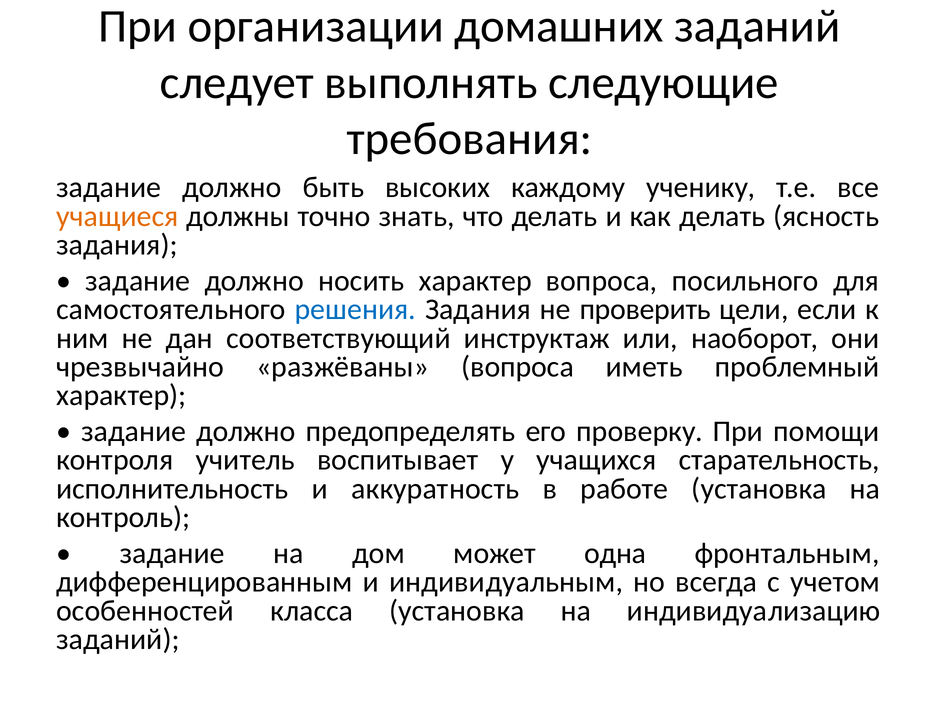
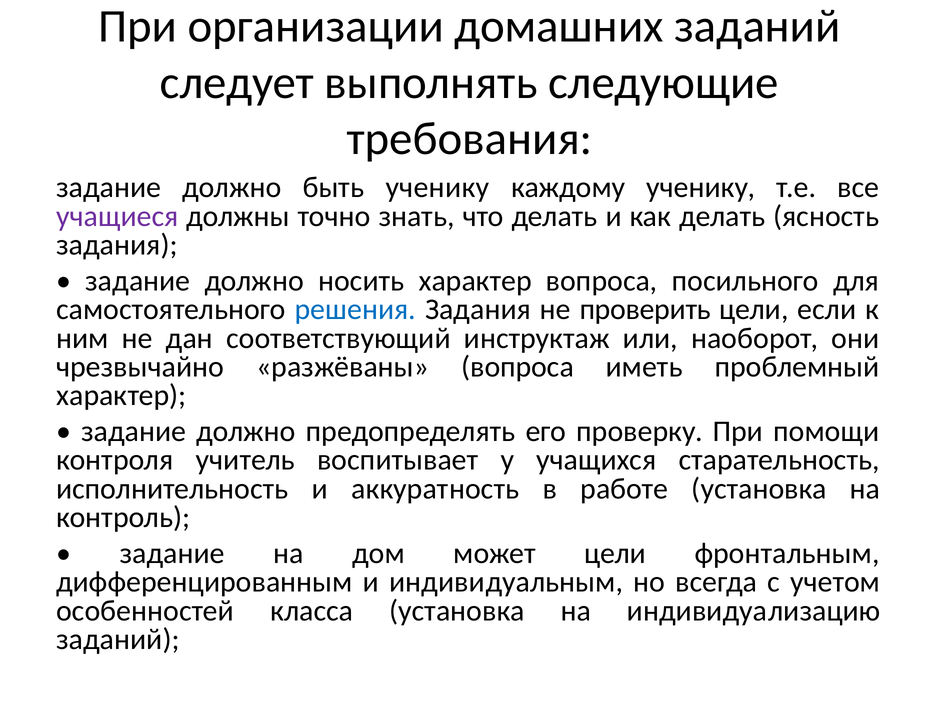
быть высоких: высоких -> ученику
учащиеся colour: orange -> purple
может одна: одна -> цели
